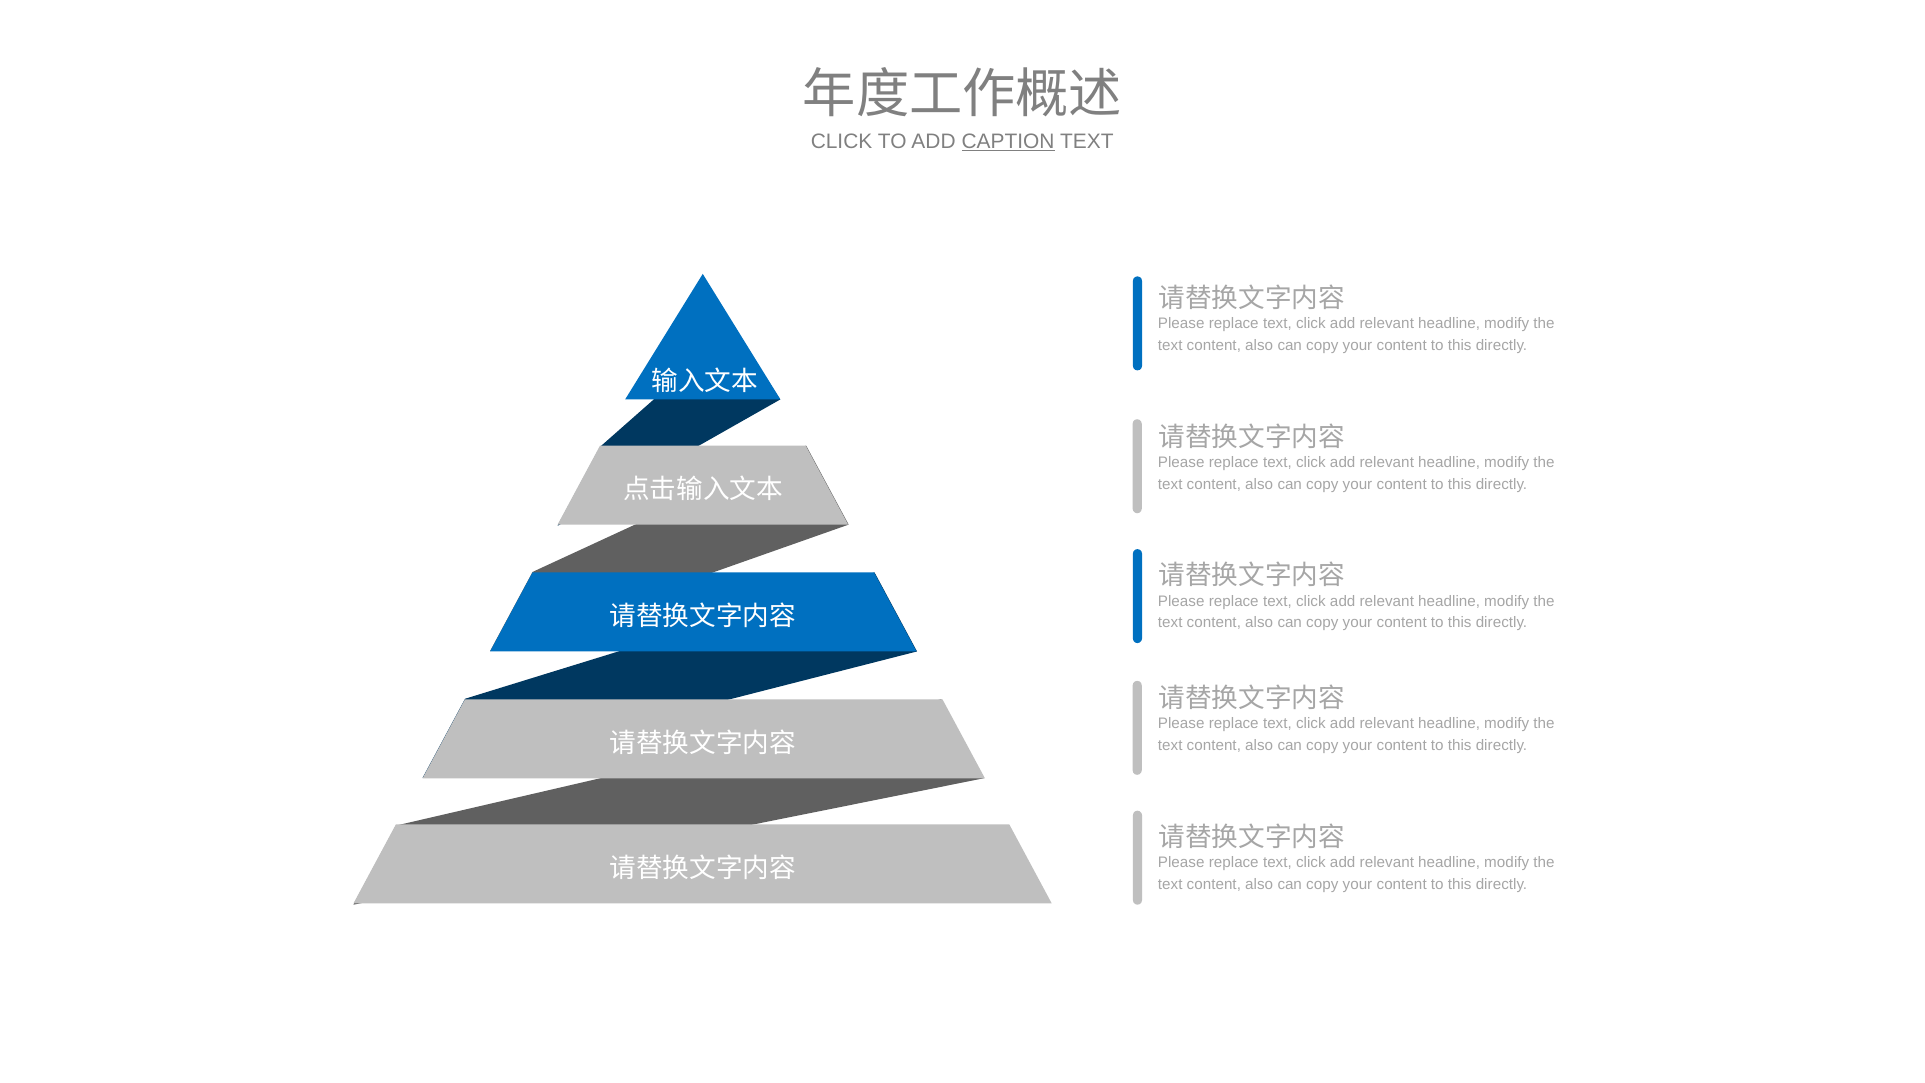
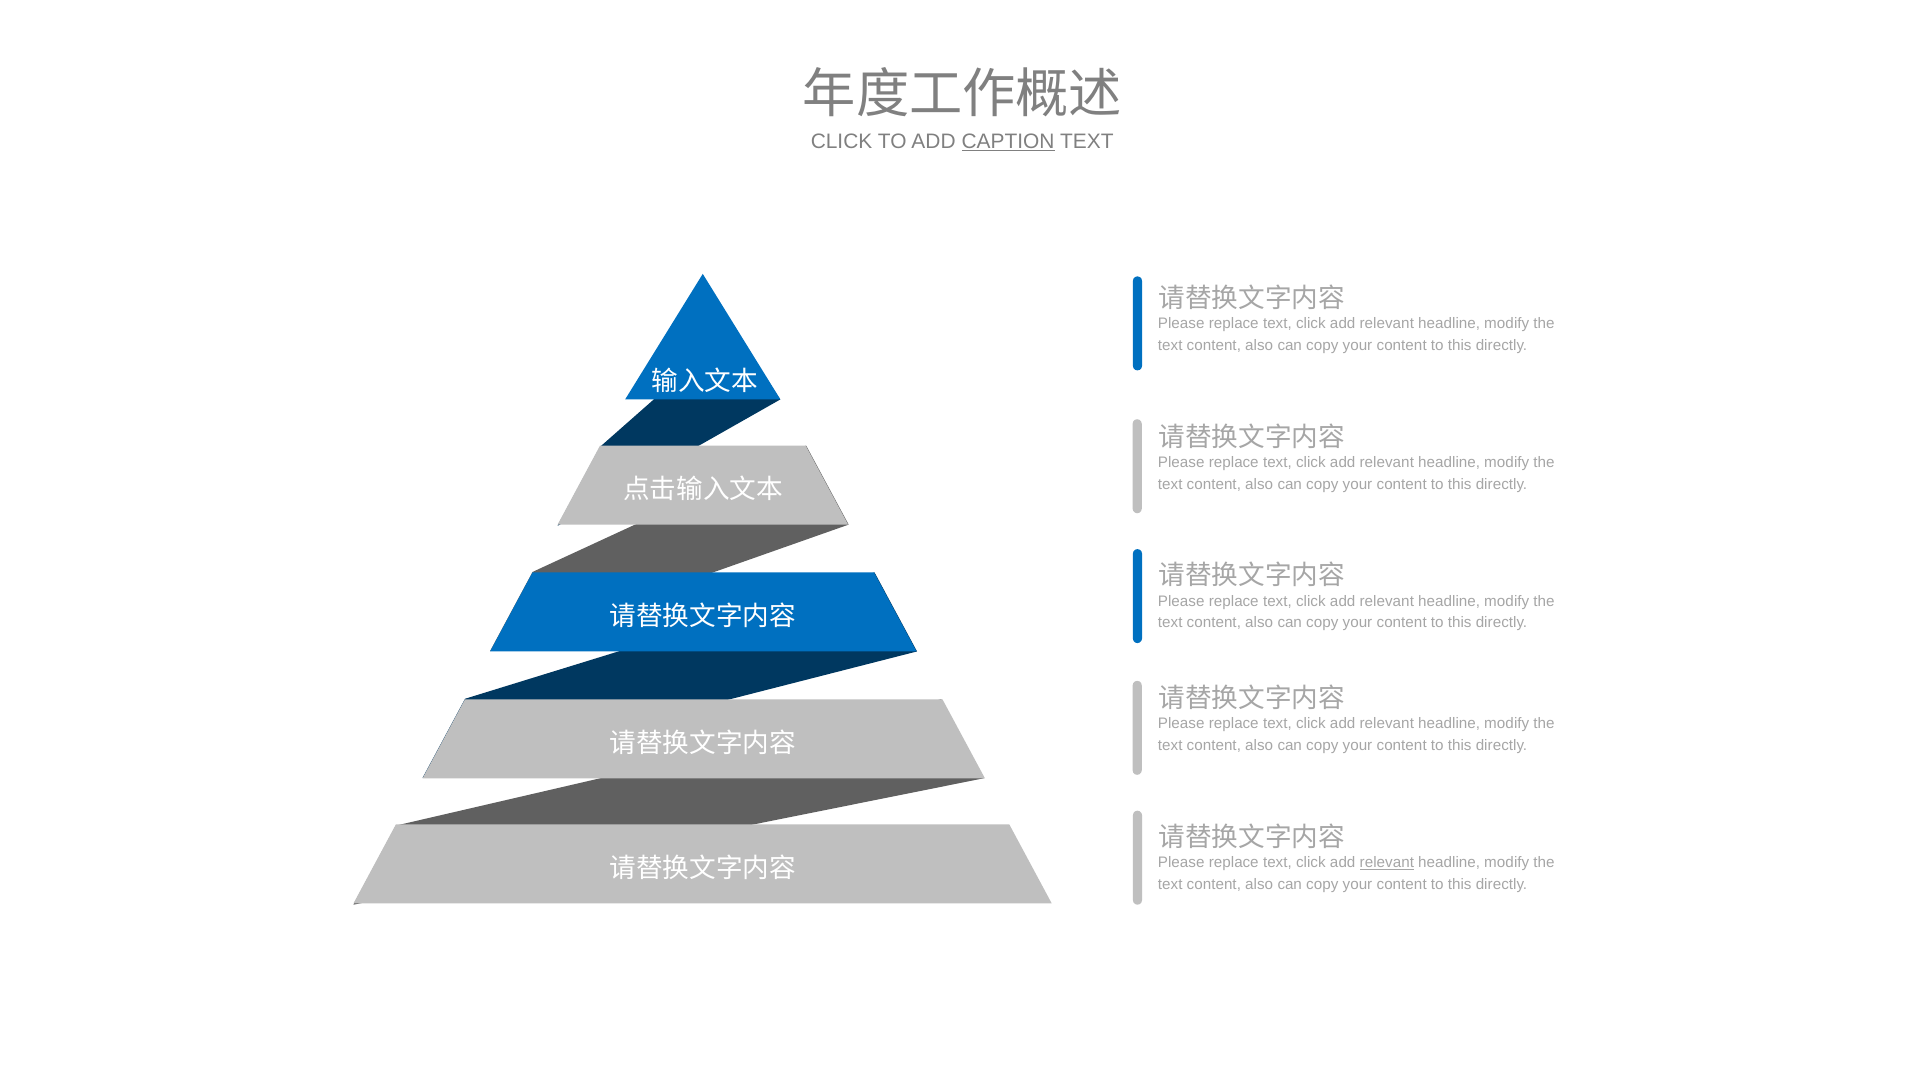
relevant at (1387, 863) underline: none -> present
